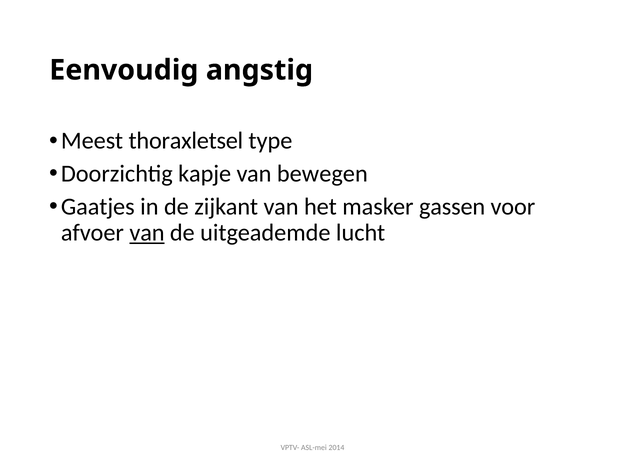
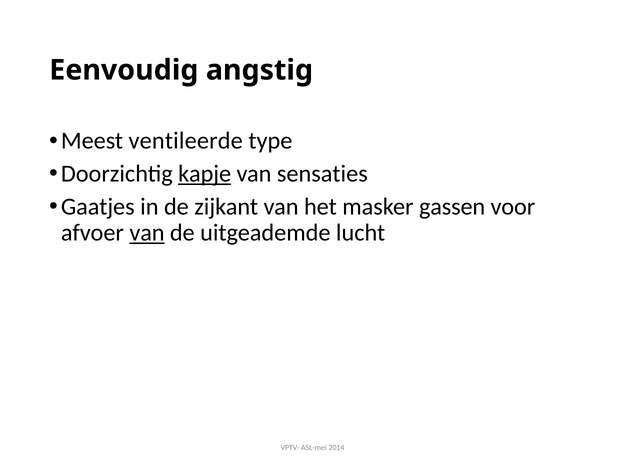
thoraxletsel: thoraxletsel -> ventileerde
kapje underline: none -> present
bewegen: bewegen -> sensaties
